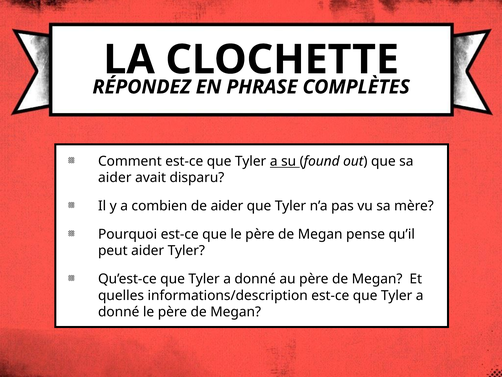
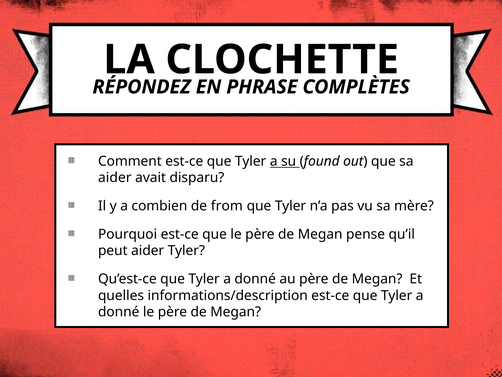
de aider: aider -> from
